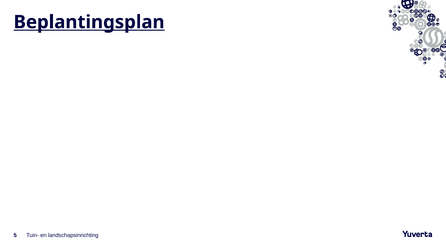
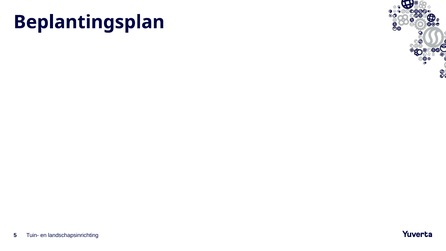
Beplantingsplan underline: present -> none
